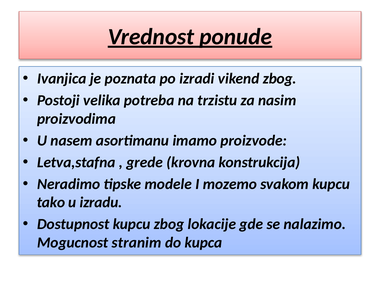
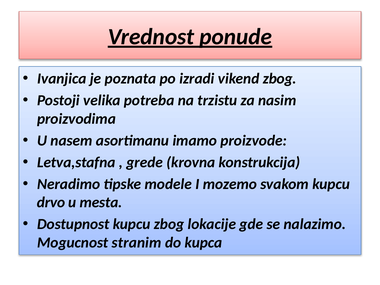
tako: tako -> drvo
izradu: izradu -> mesta
